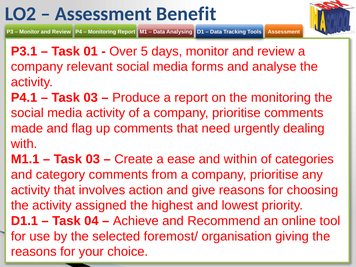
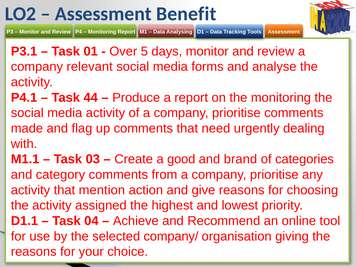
03 at (91, 98): 03 -> 44
ease: ease -> good
within: within -> brand
involves: involves -> mention
foremost/: foremost/ -> company/
